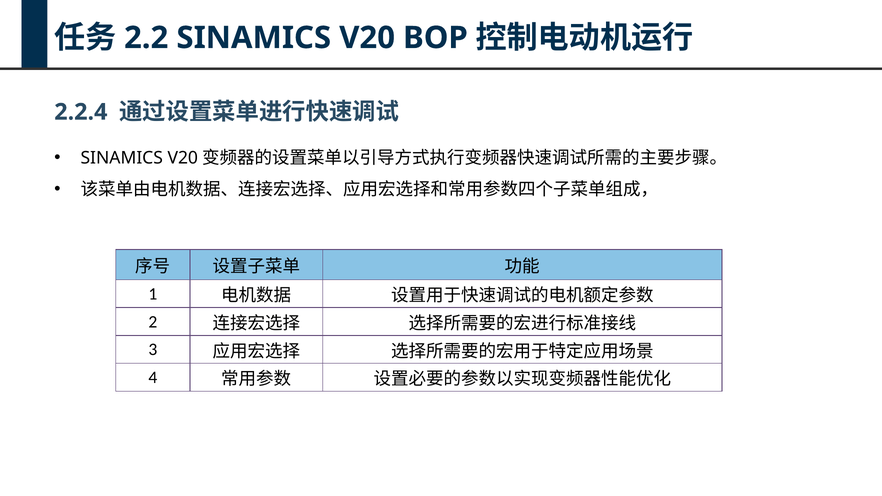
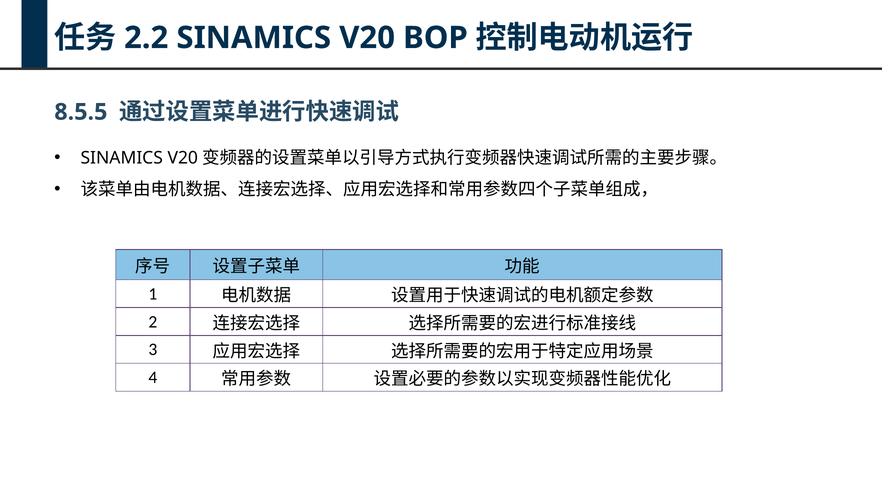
2.2.4: 2.2.4 -> 8.5.5
